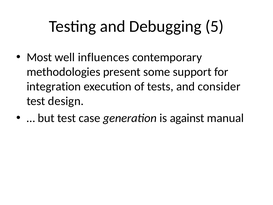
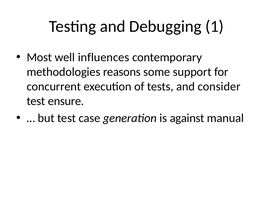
5: 5 -> 1
present: present -> reasons
integration: integration -> concurrent
design: design -> ensure
